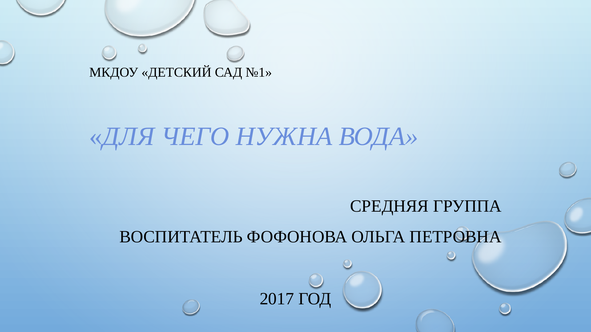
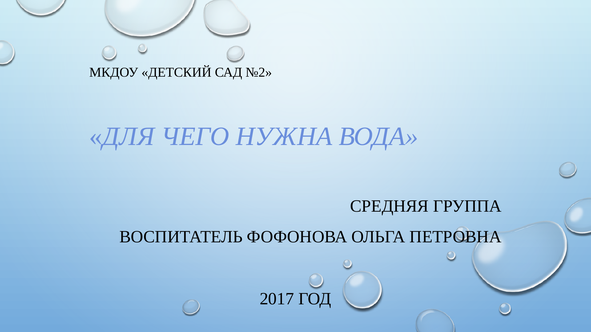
№1: №1 -> №2
